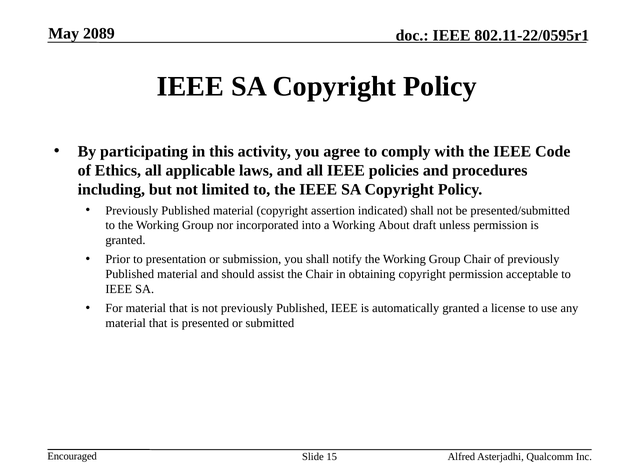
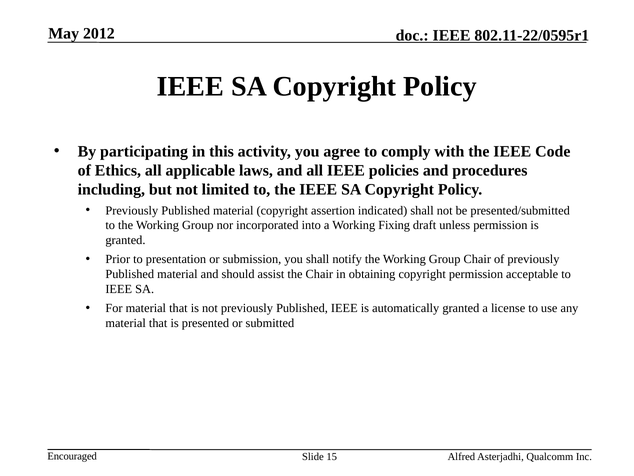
2089: 2089 -> 2012
About: About -> Fixing
